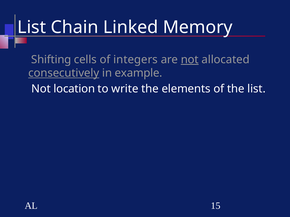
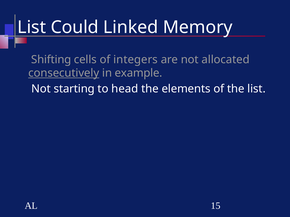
Chain: Chain -> Could
not at (190, 60) underline: present -> none
location: location -> starting
write: write -> head
